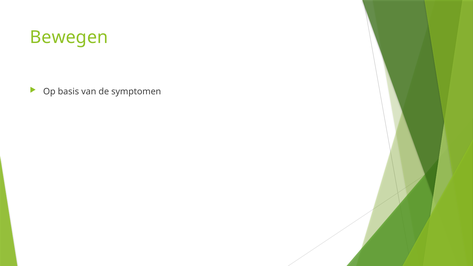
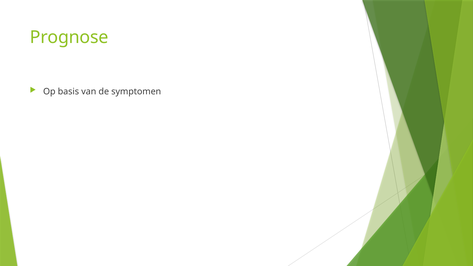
Bewegen: Bewegen -> Prognose
